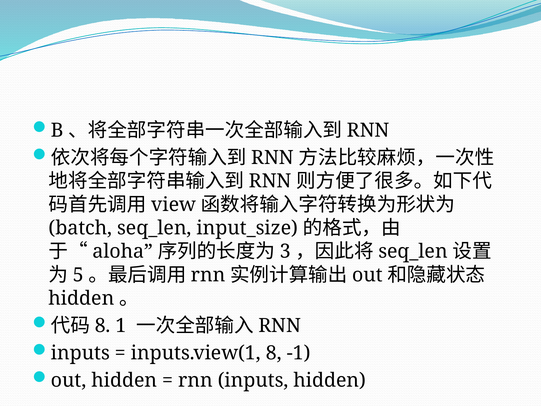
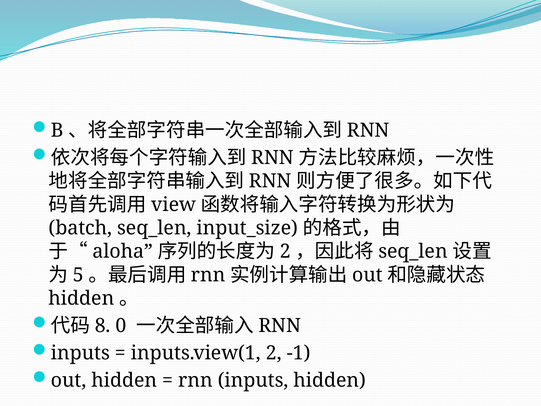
3 at (285, 251): 3 -> 2
1: 1 -> 0
inputs.view(1 8: 8 -> 2
